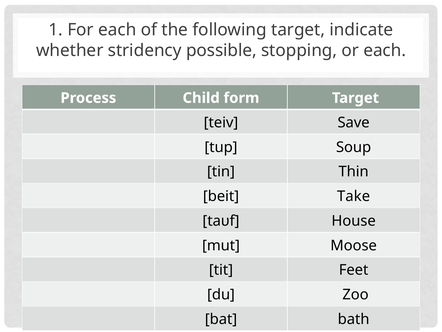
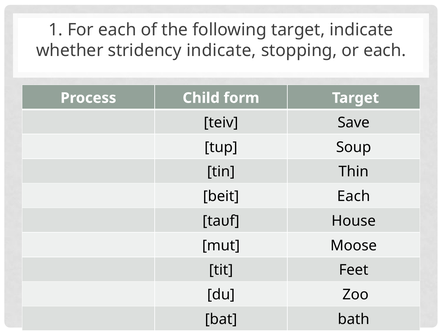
stridency possible: possible -> indicate
Take at (354, 196): Take -> Each
